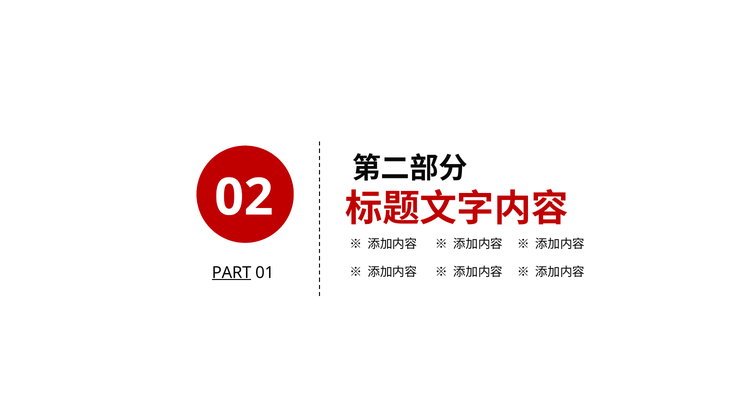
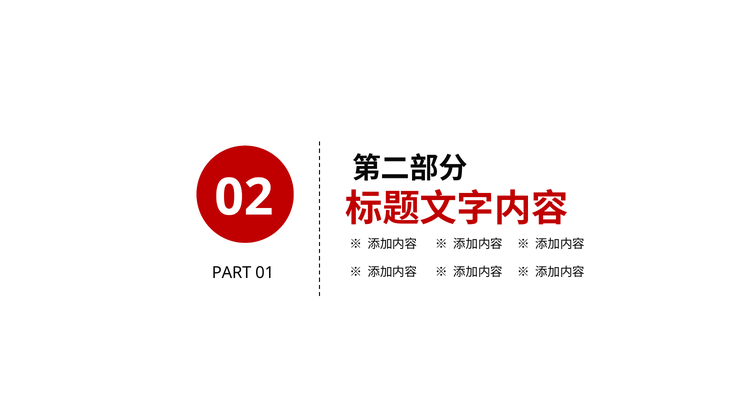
PART underline: present -> none
